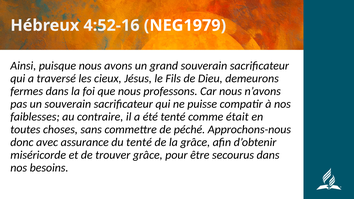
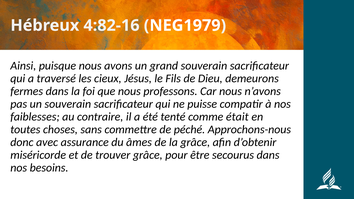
4:52-16: 4:52-16 -> 4:82-16
du tenté: tenté -> âmes
